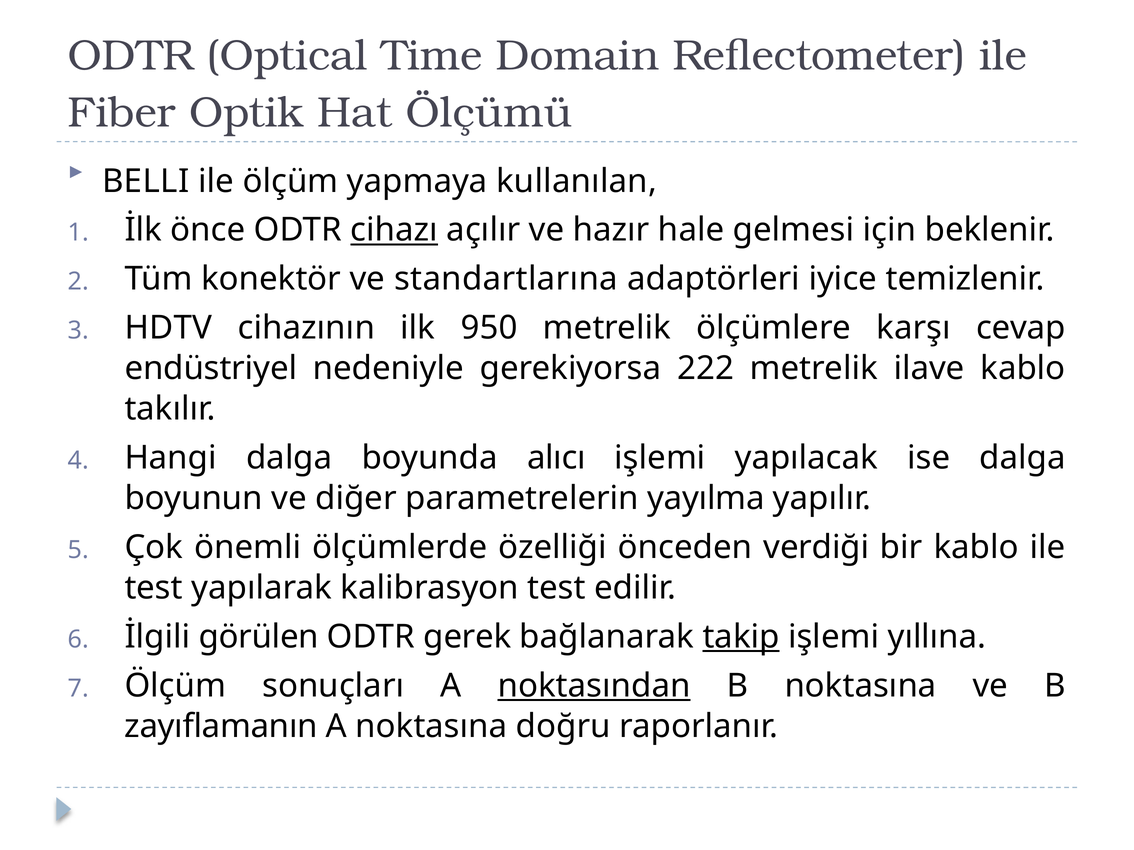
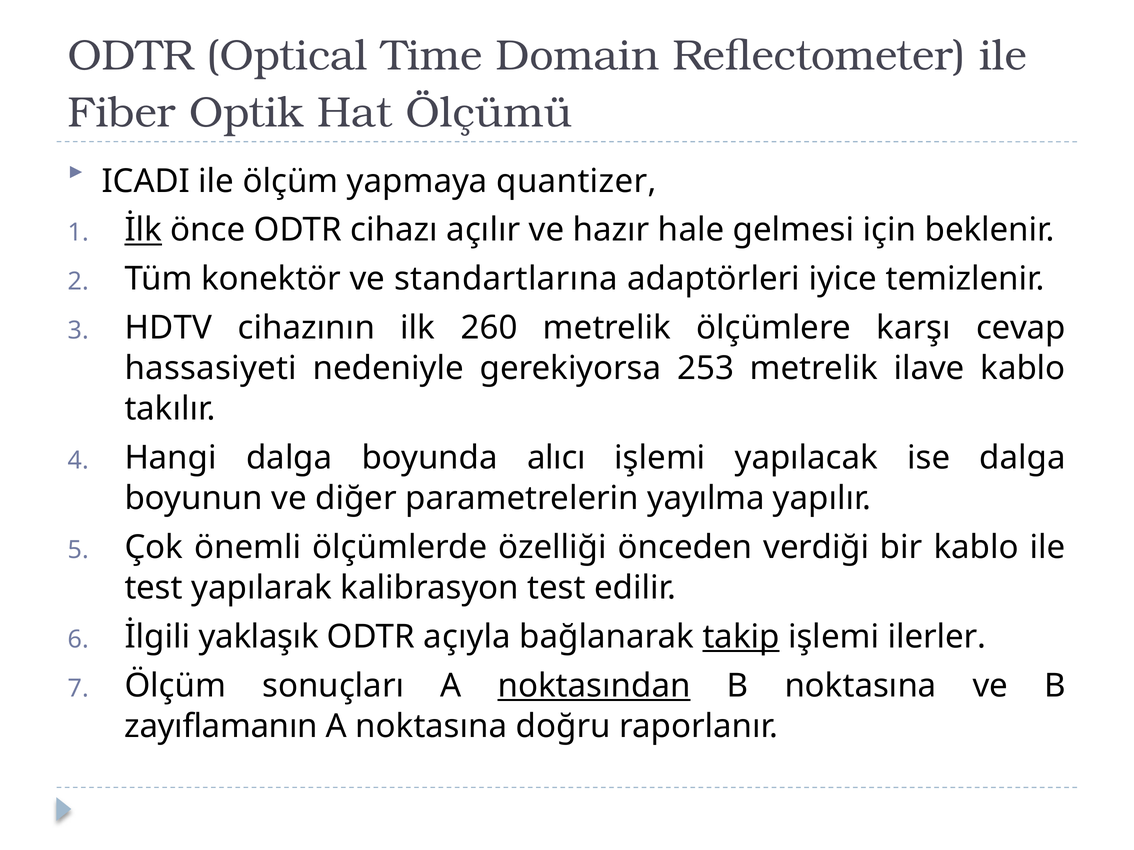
BELLI: BELLI -> ICADI
kullanılan: kullanılan -> quantizer
İlk underline: none -> present
cihazı underline: present -> none
950: 950 -> 260
endüstriyel: endüstriyel -> hassasiyeti
222: 222 -> 253
görülen: görülen -> yaklaşık
gerek: gerek -> açıyla
yıllına: yıllına -> ilerler
